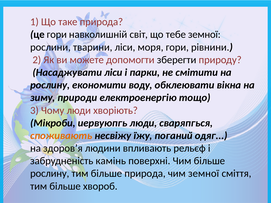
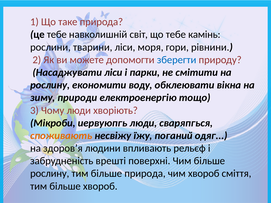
це гори: гори -> тебе
тебе земної: земної -> камінь
зберегти colour: black -> blue
камінь: камінь -> врешті
чим земної: земної -> хвороб
